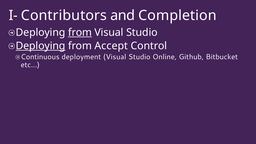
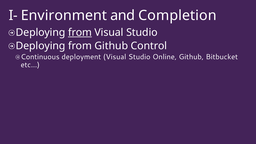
Contributors: Contributors -> Environment
Deploying at (41, 46) underline: present -> none
from Accept: Accept -> Github
